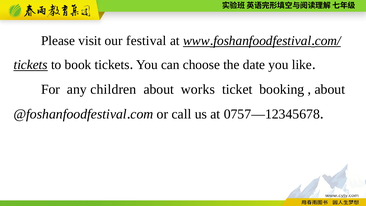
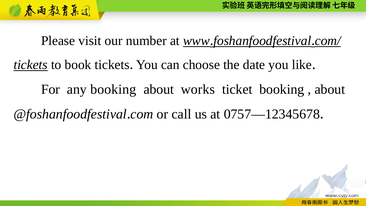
festival: festival -> number
any children: children -> booking
